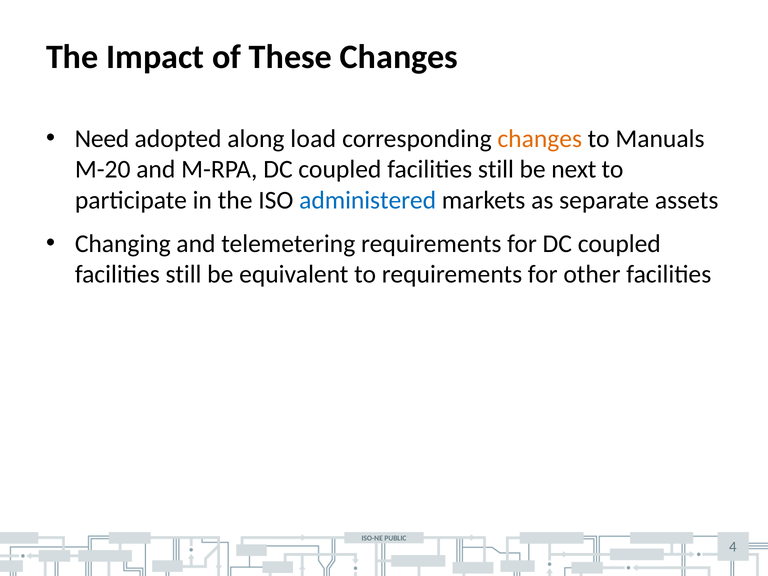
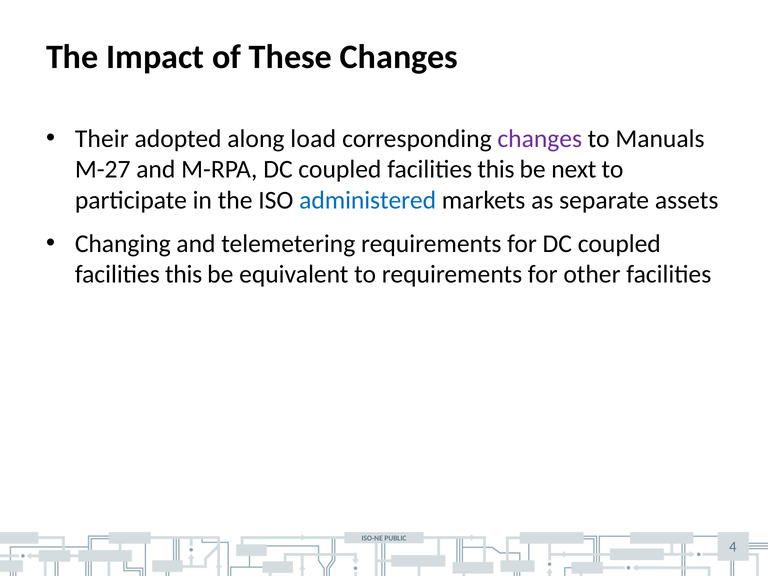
Need: Need -> Their
changes at (540, 139) colour: orange -> purple
M-20: M-20 -> M-27
still at (496, 169): still -> this
still at (184, 274): still -> this
